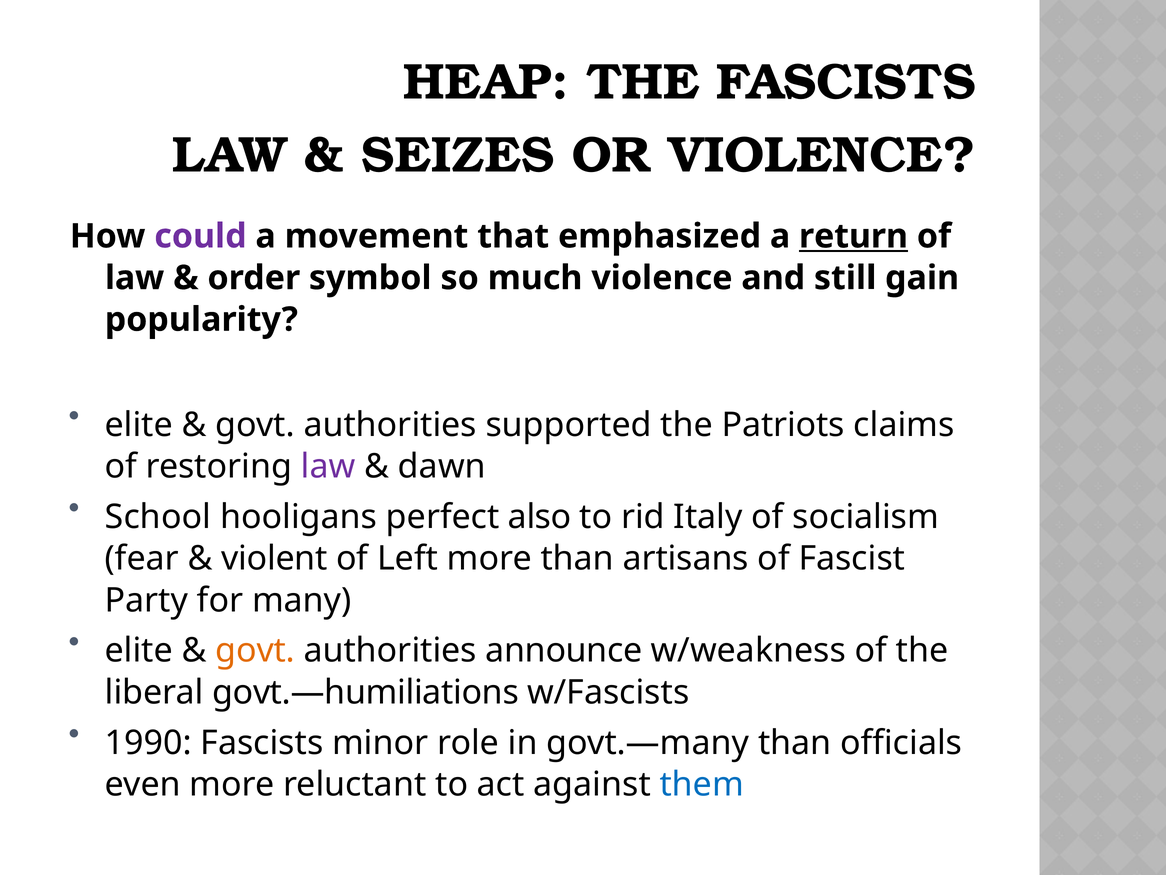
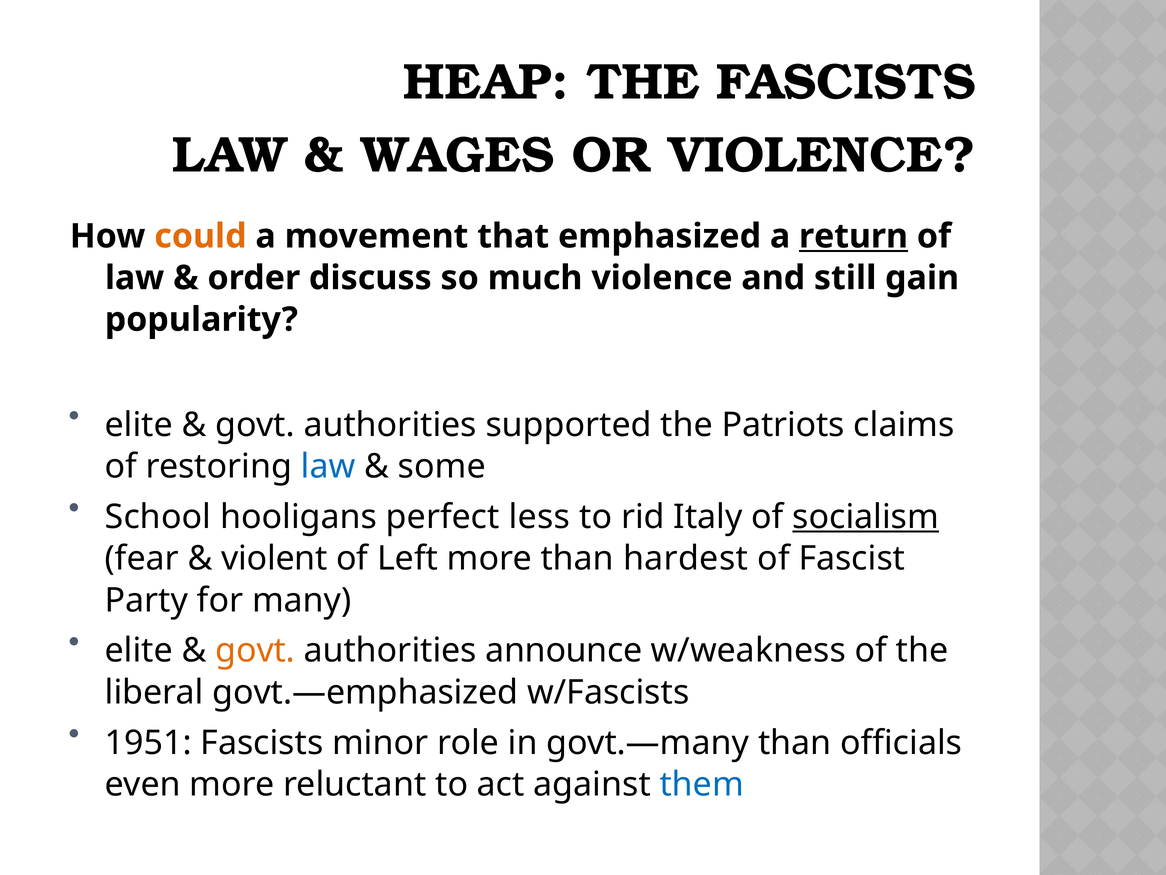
SEIZES: SEIZES -> WAGES
could colour: purple -> orange
symbol: symbol -> discuss
law at (328, 466) colour: purple -> blue
dawn: dawn -> some
also: also -> less
socialism underline: none -> present
artisans: artisans -> hardest
govt.—humiliations: govt.—humiliations -> govt.—emphasized
1990: 1990 -> 1951
